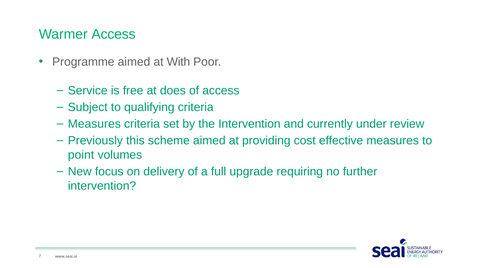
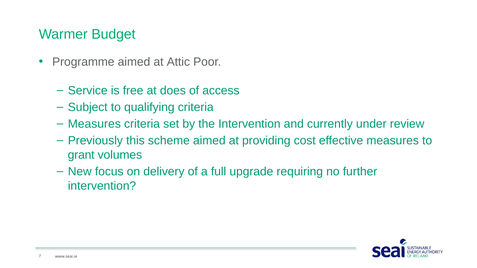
Warmer Access: Access -> Budget
With: With -> Attic
point: point -> grant
